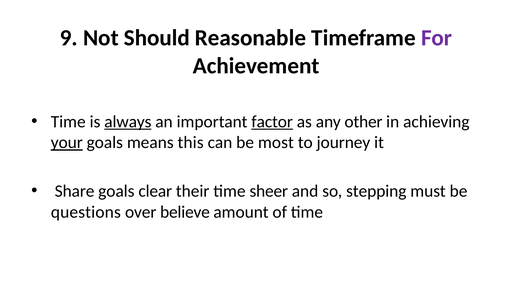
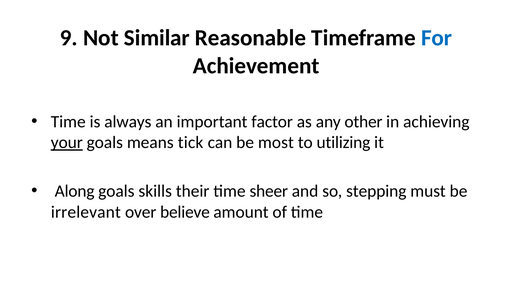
Should: Should -> Similar
For colour: purple -> blue
always underline: present -> none
factor underline: present -> none
this: this -> tick
journey: journey -> utilizing
Share: Share -> Along
clear: clear -> skills
questions: questions -> irrelevant
